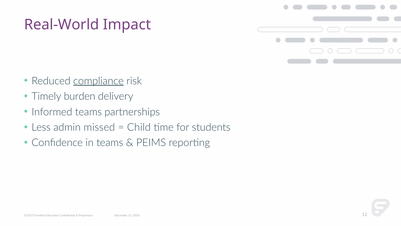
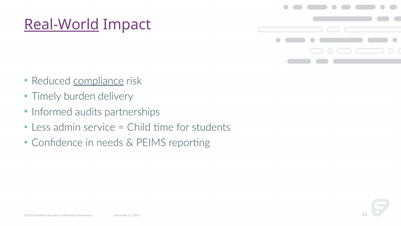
Real-World underline: none -> present
Informed teams: teams -> audits
missed: missed -> service
in teams: teams -> needs
